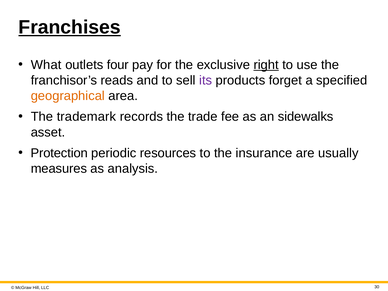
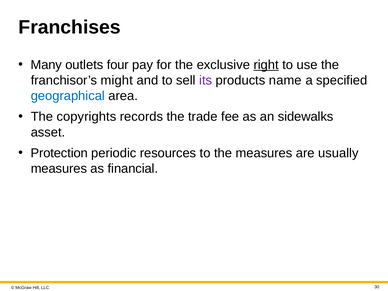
Franchises underline: present -> none
What: What -> Many
reads: reads -> might
forget: forget -> name
geographical colour: orange -> blue
trademark: trademark -> copyrights
the insurance: insurance -> measures
analysis: analysis -> financial
